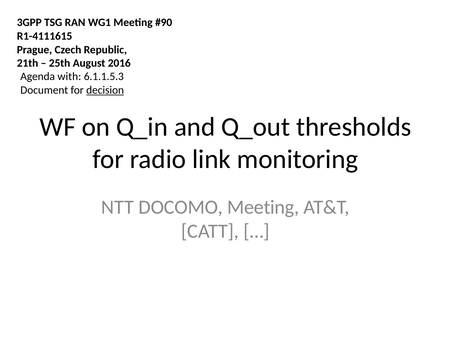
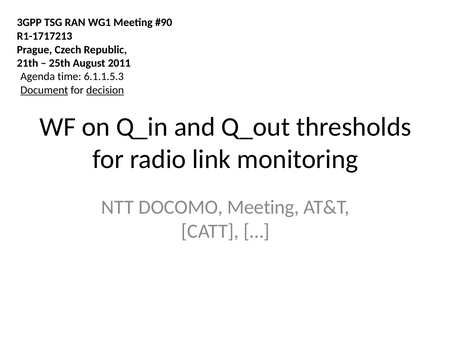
R1-4111615: R1-4111615 -> R1-1717213
2016: 2016 -> 2011
with: with -> time
Document underline: none -> present
